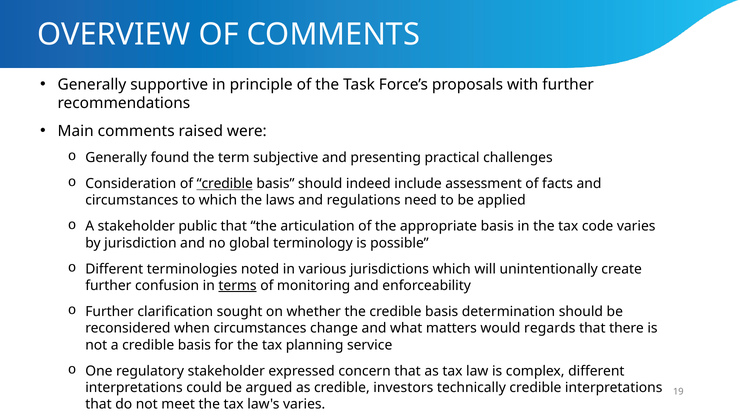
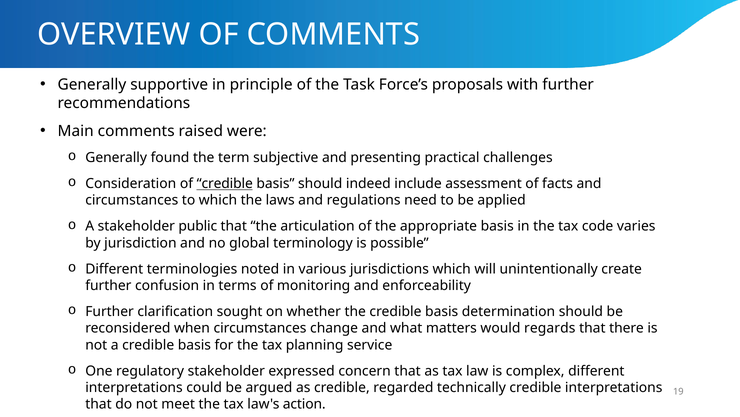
terms underline: present -> none
investors: investors -> regarded
law's varies: varies -> action
